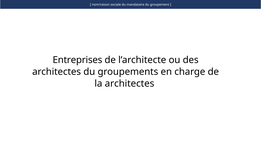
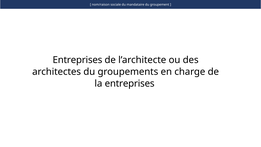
la architectes: architectes -> entreprises
